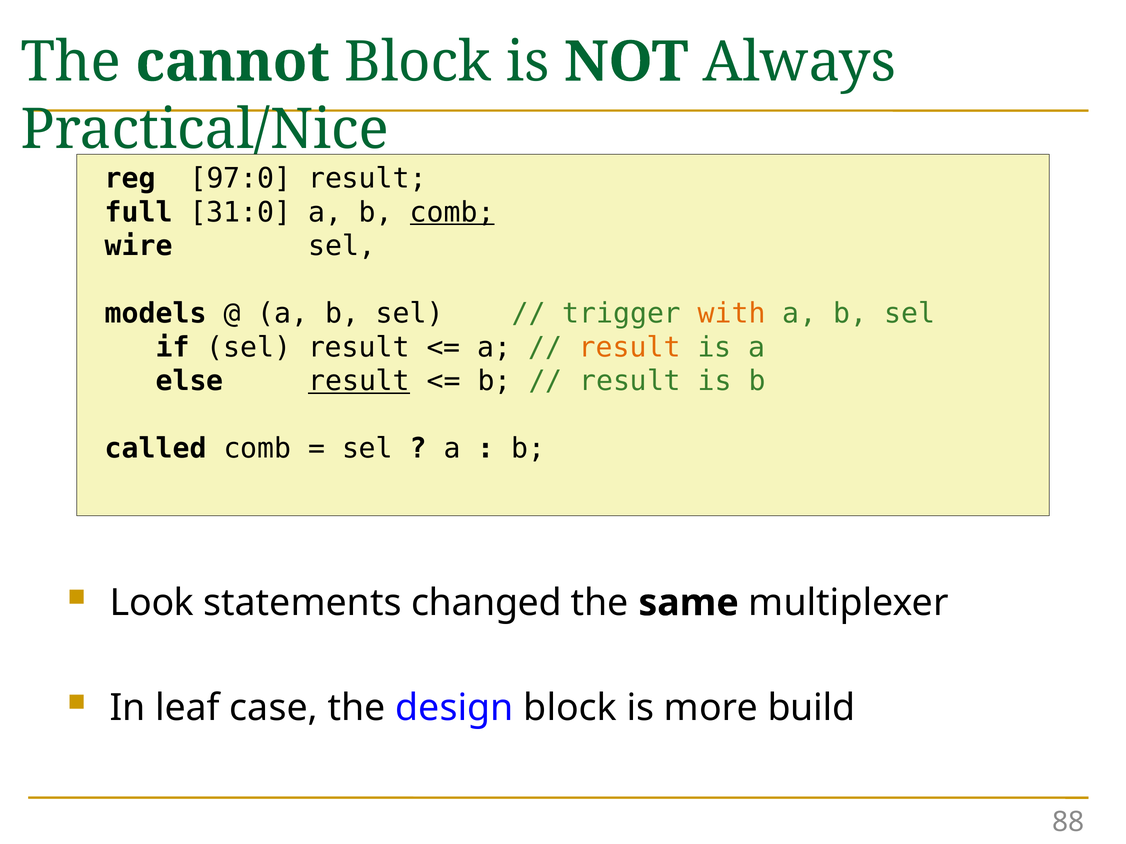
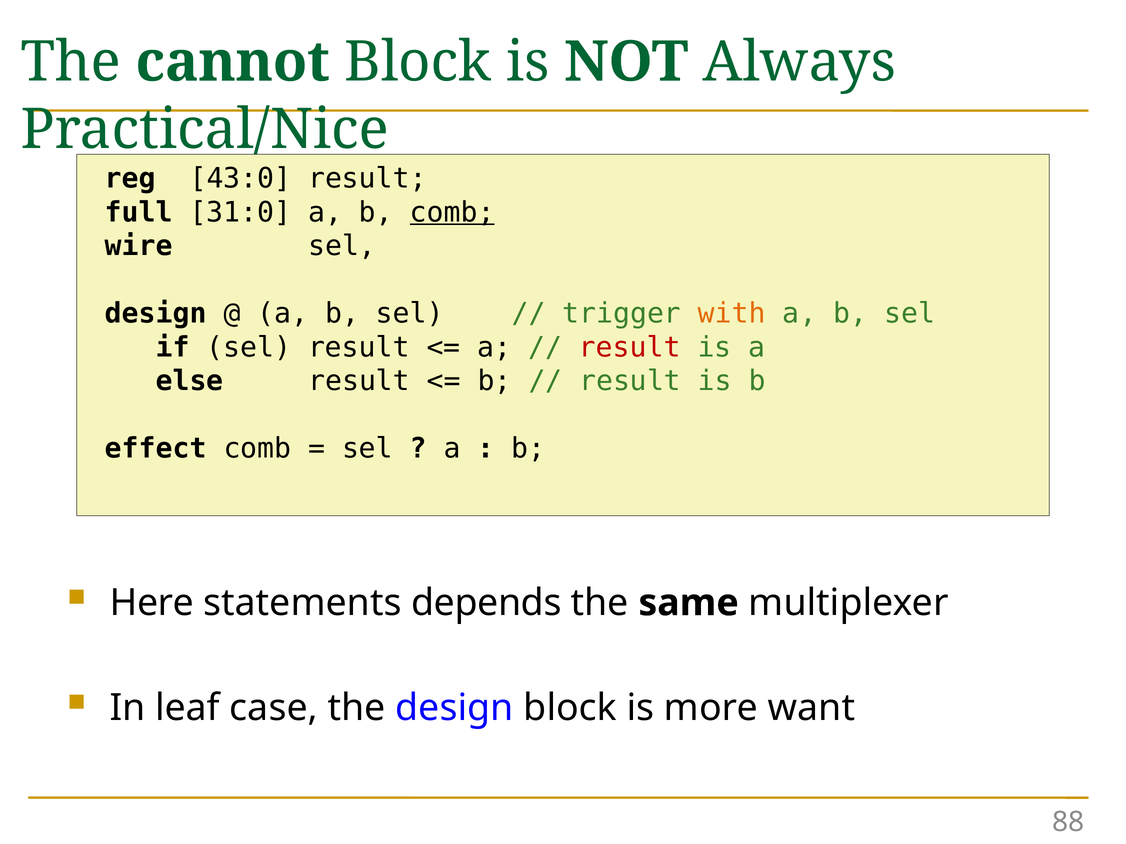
97:0: 97:0 -> 43:0
models at (156, 314): models -> design
result at (630, 348) colour: orange -> red
result at (359, 381) underline: present -> none
called: called -> effect
Look: Look -> Here
changed: changed -> depends
build: build -> want
